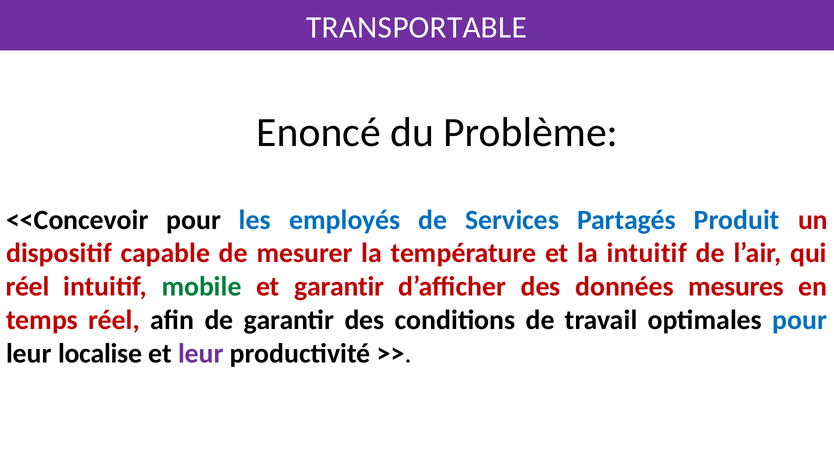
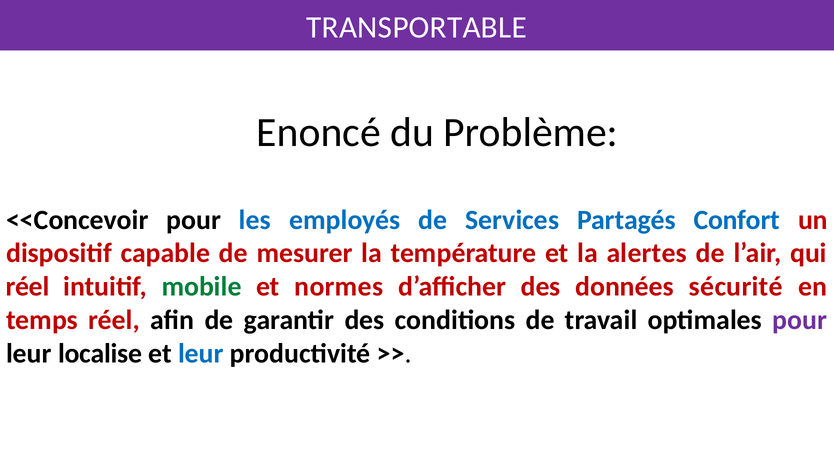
Partagés Produit: Produit -> Confort
la intuitif: intuitif -> alertes
et garantir: garantir -> normes
données mesures: mesures -> sécurité
pour at (800, 320) colour: blue -> purple
leur at (201, 353) colour: purple -> blue
